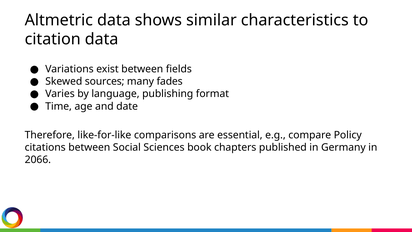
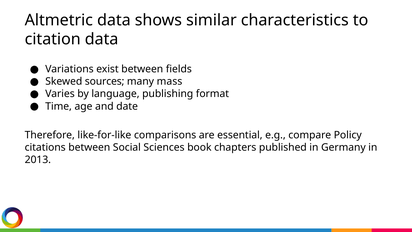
fades: fades -> mass
2066: 2066 -> 2013
